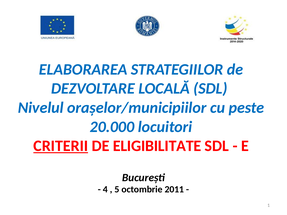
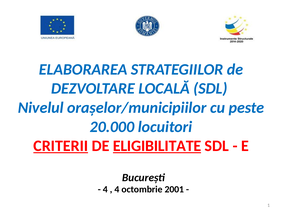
ELIGIBILITATE underline: none -> present
5 at (117, 190): 5 -> 4
2011: 2011 -> 2001
